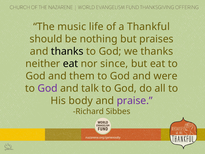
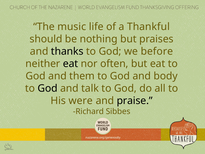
we thanks: thanks -> before
since: since -> often
were: were -> body
God at (48, 88) colour: purple -> black
body: body -> were
praise colour: purple -> black
